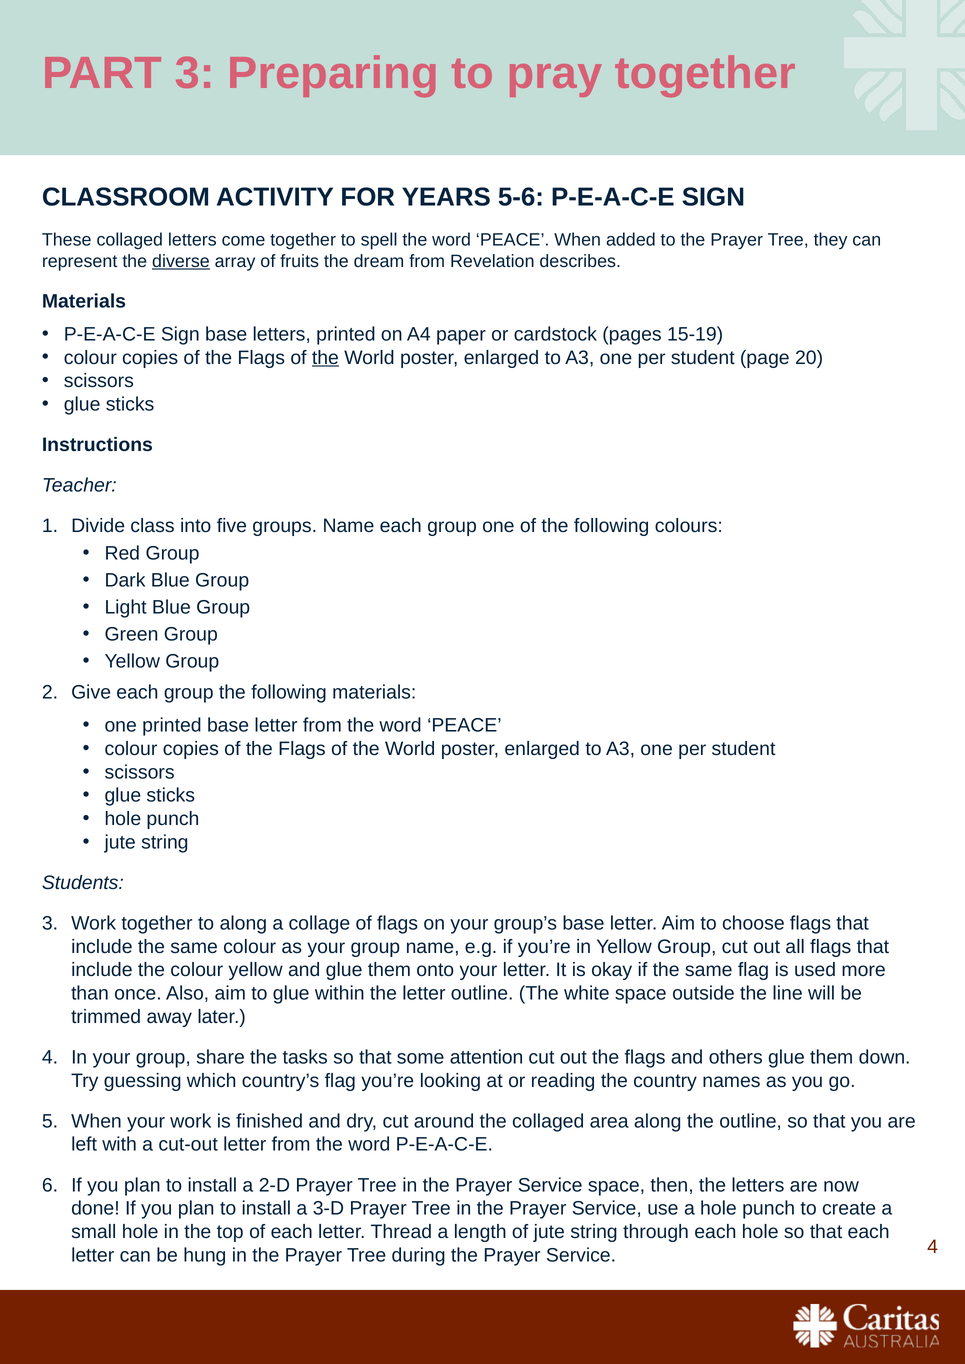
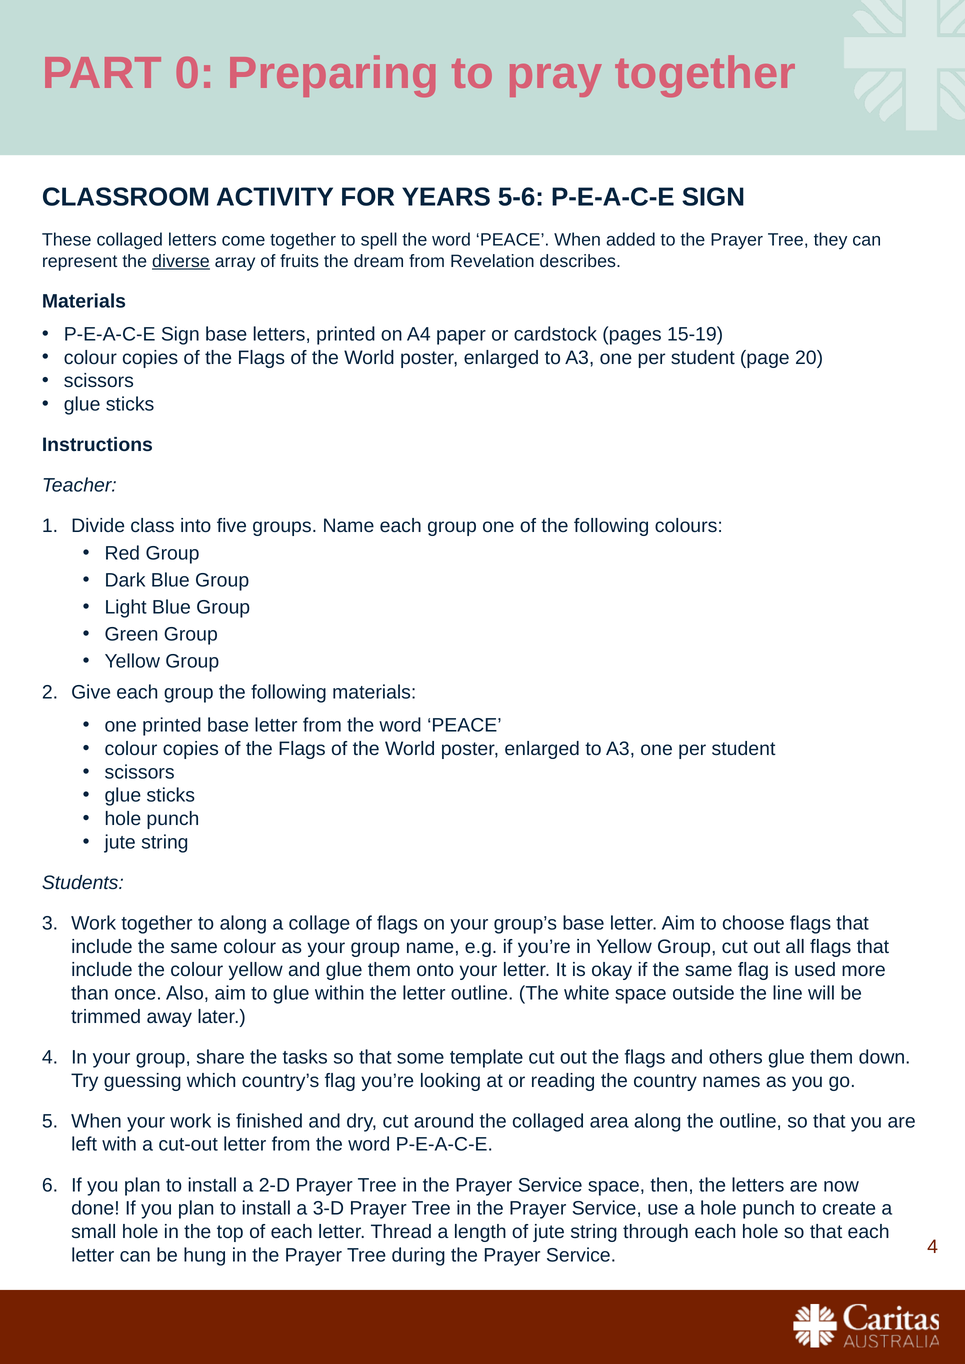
PART 3: 3 -> 0
the at (325, 358) underline: present -> none
attention: attention -> template
